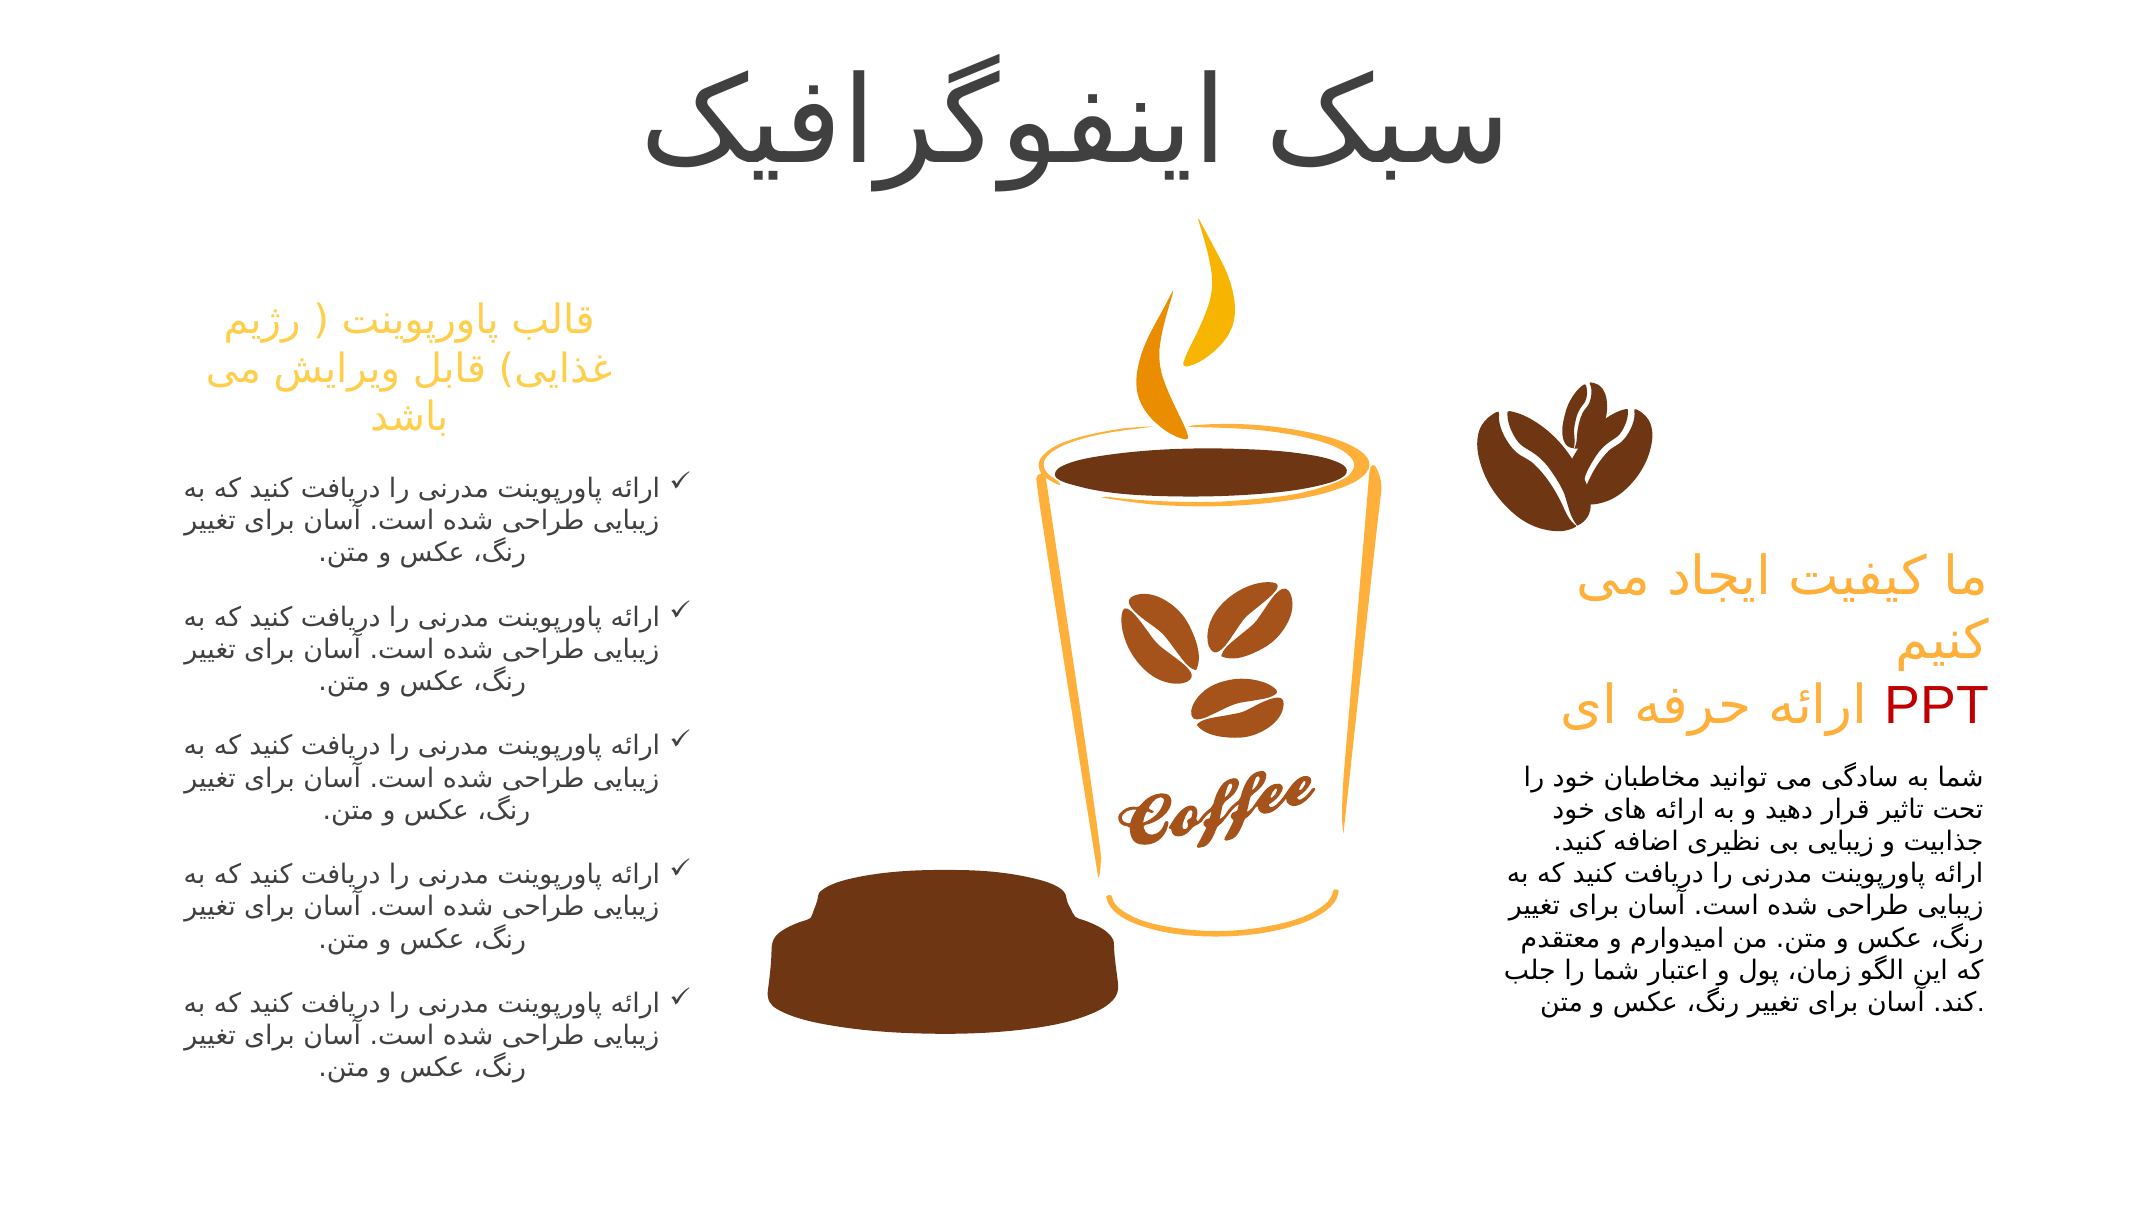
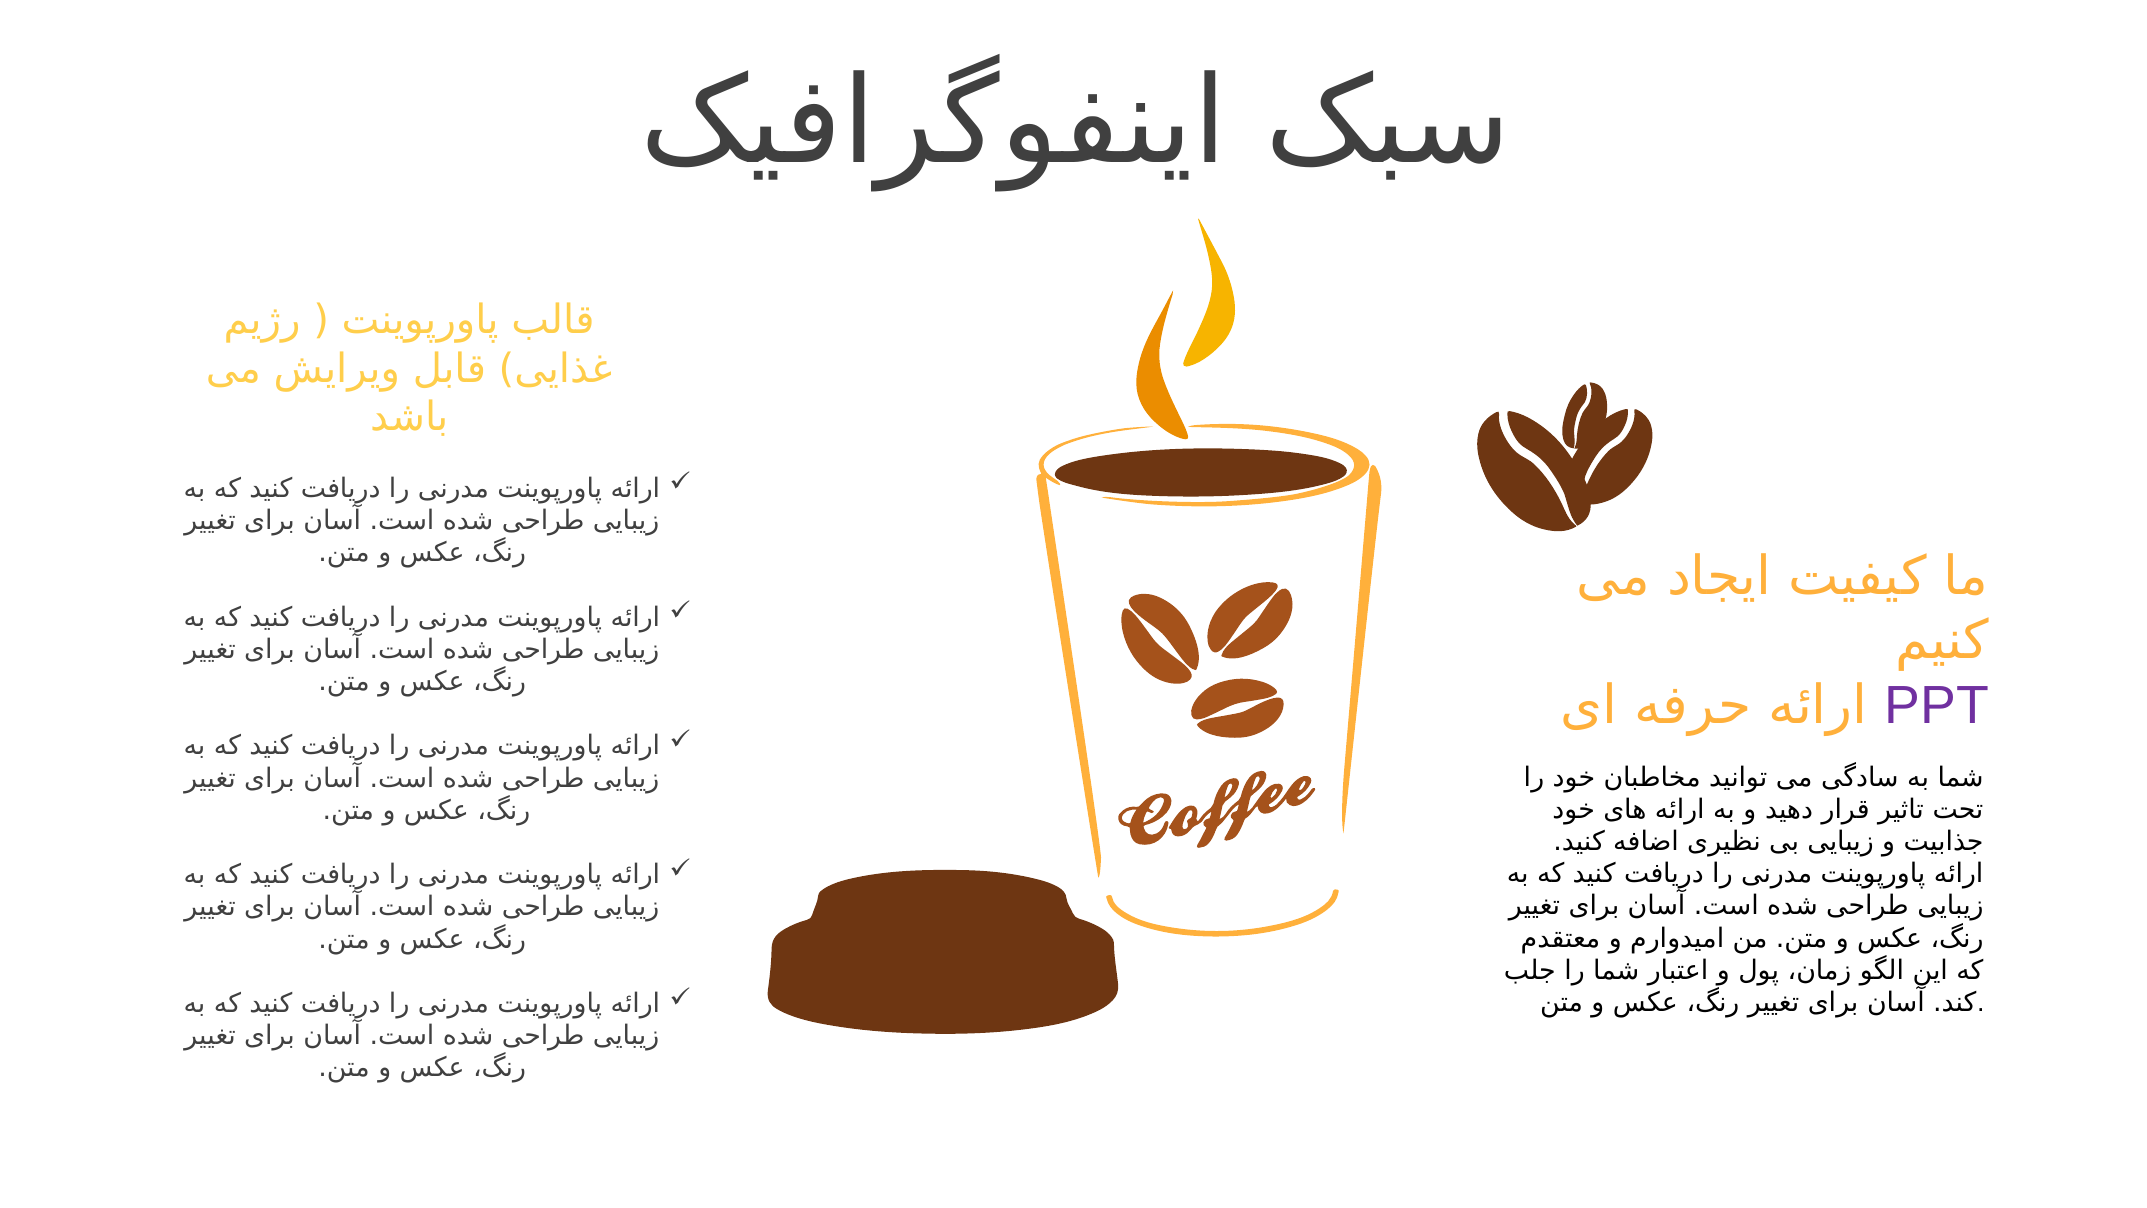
PPT colour: red -> purple
